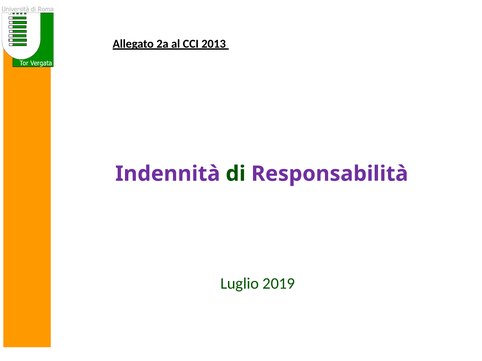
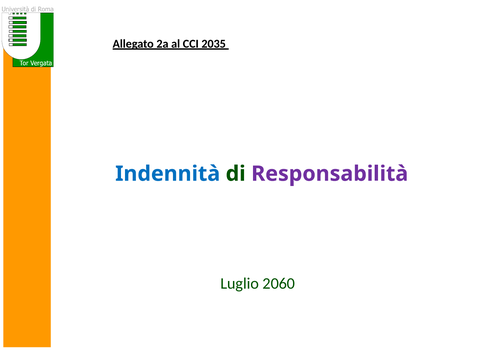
2013: 2013 -> 2035
Indennità colour: purple -> blue
2019: 2019 -> 2060
